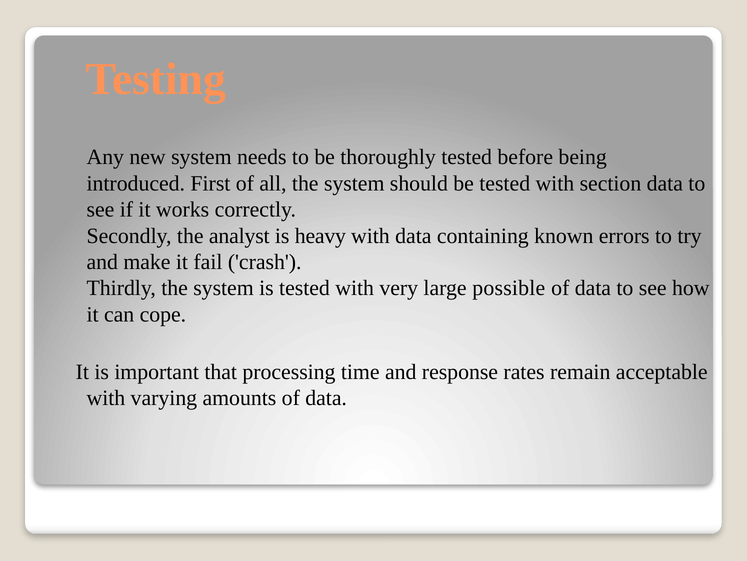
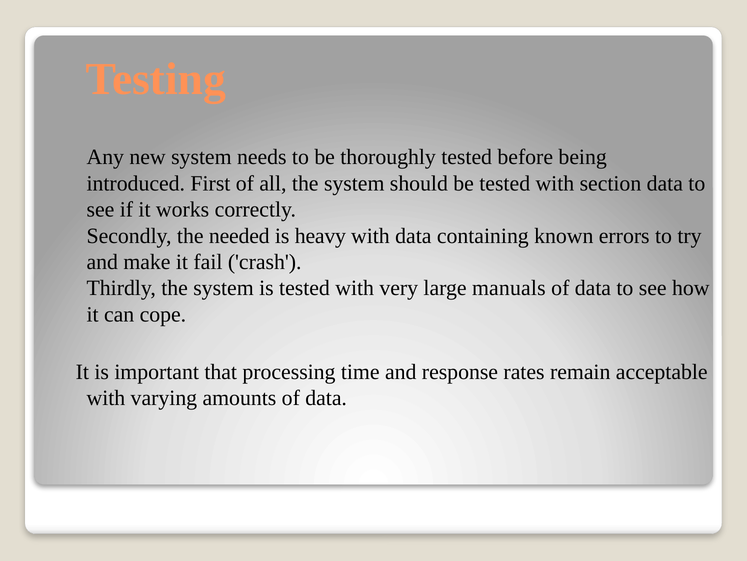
analyst: analyst -> needed
possible: possible -> manuals
